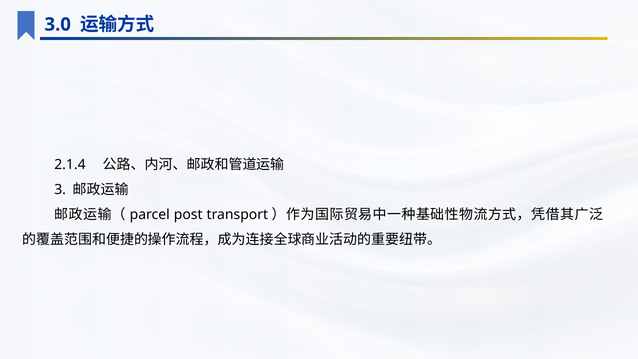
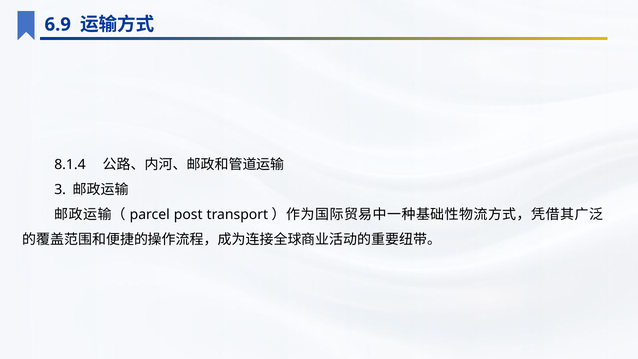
3.0: 3.0 -> 6.9
2.1.4: 2.1.4 -> 8.1.4
